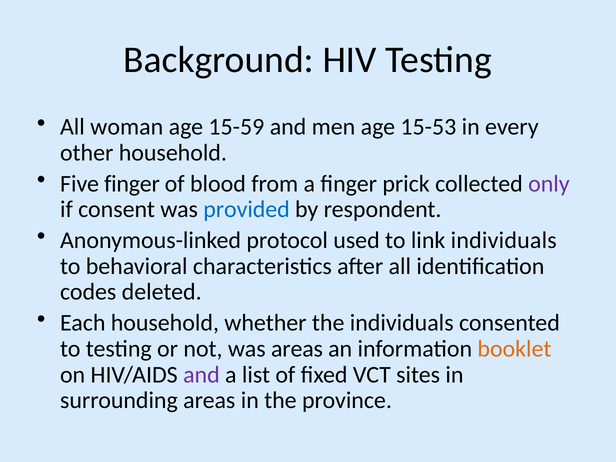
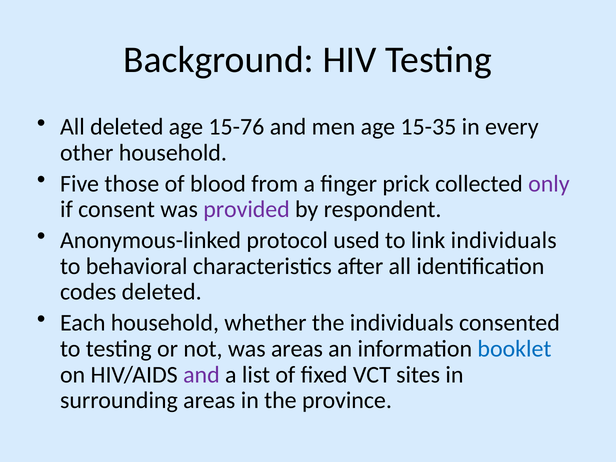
All woman: woman -> deleted
15-59: 15-59 -> 15-76
15-53: 15-53 -> 15-35
Five finger: finger -> those
provided colour: blue -> purple
booklet colour: orange -> blue
